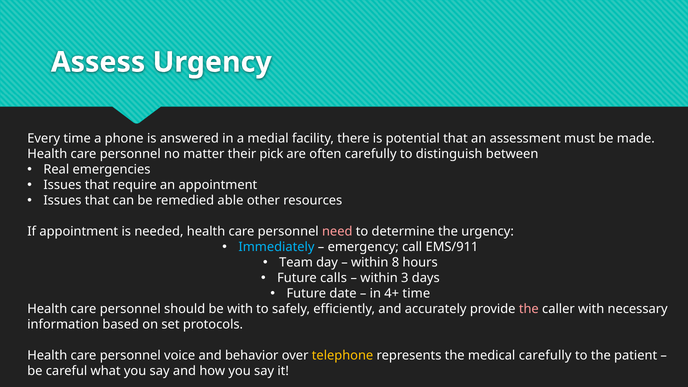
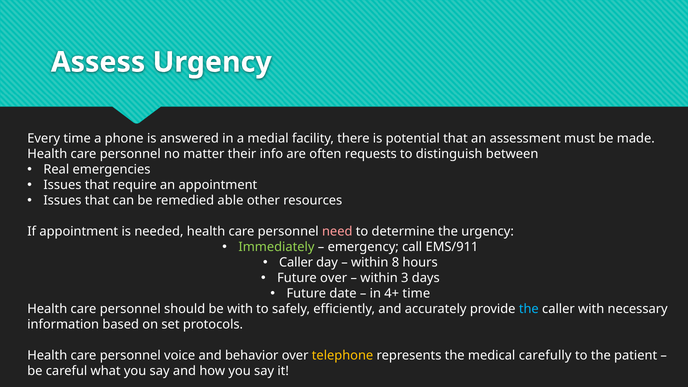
pick: pick -> info
often carefully: carefully -> requests
Immediately colour: light blue -> light green
Team at (296, 263): Team -> Caller
Future calls: calls -> over
the at (529, 309) colour: pink -> light blue
